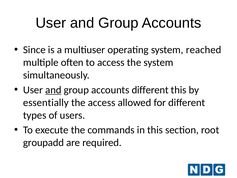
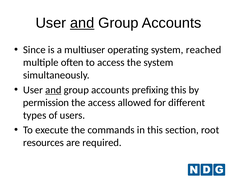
and at (82, 23) underline: none -> present
accounts different: different -> prefixing
essentially: essentially -> permission
groupadd: groupadd -> resources
